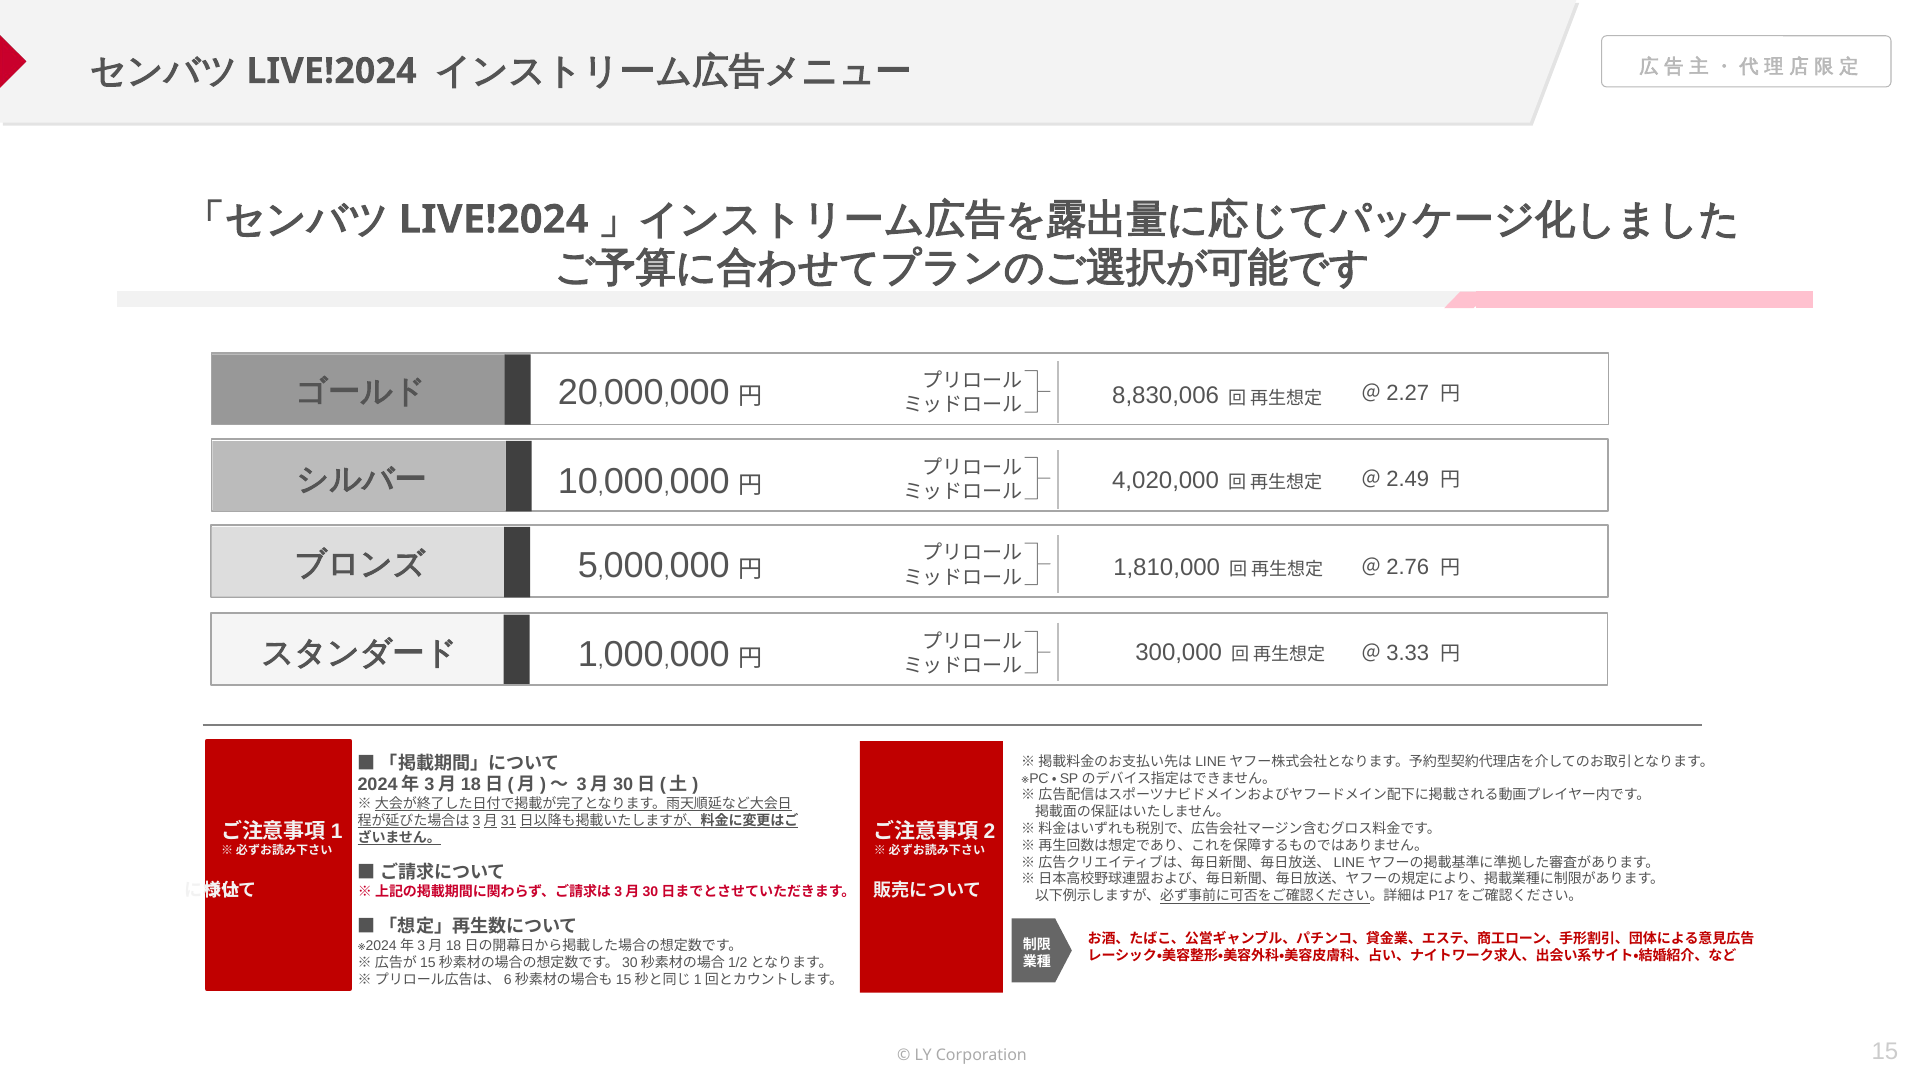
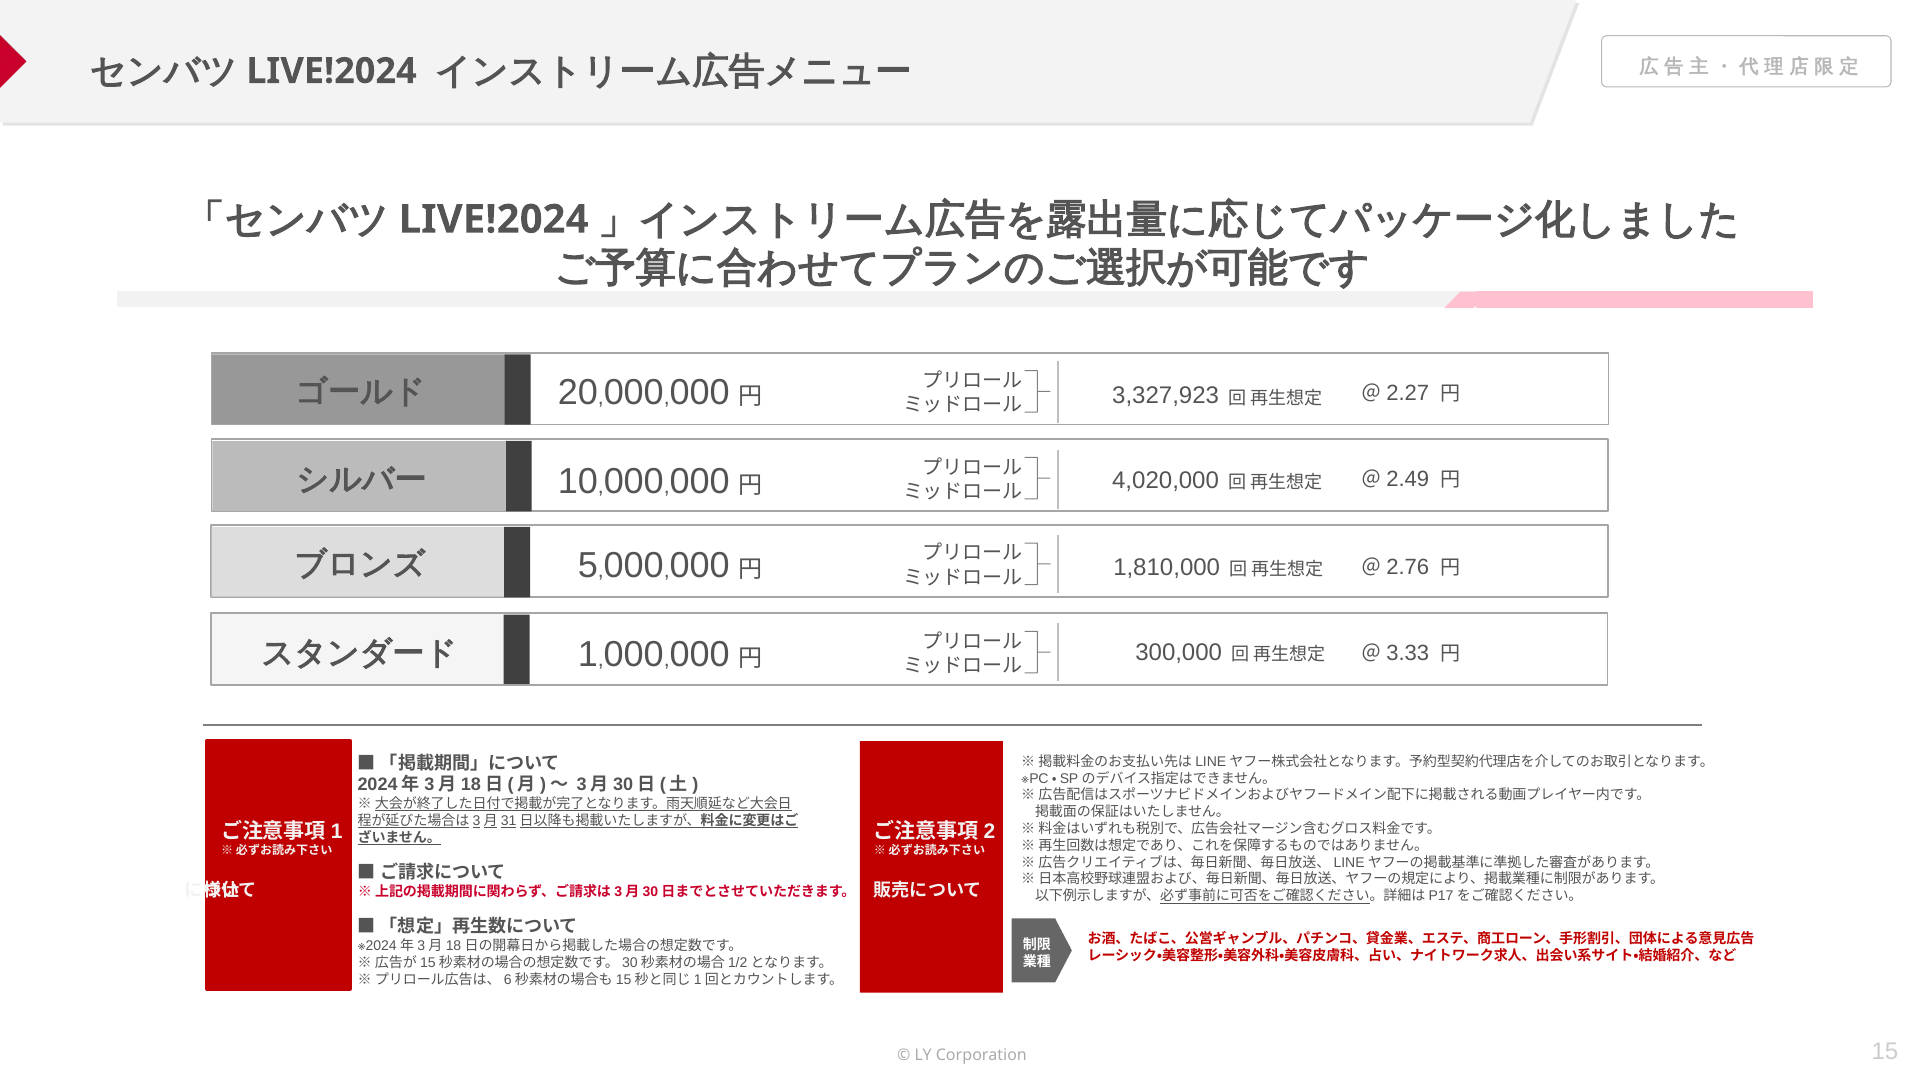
8,830,006: 8,830,006 -> 3,327,923
